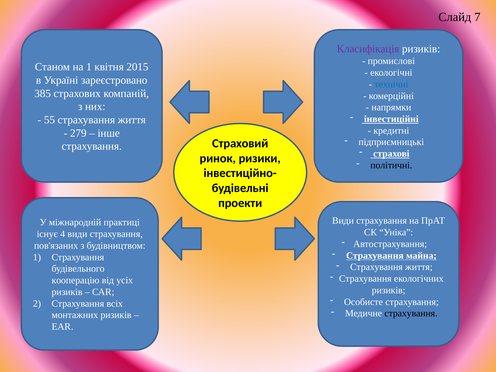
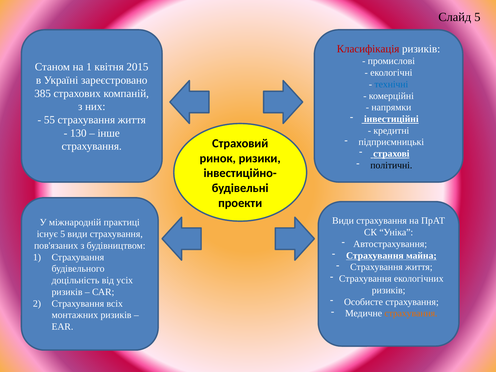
Слайд 7: 7 -> 5
Класифікація colour: purple -> red
279: 279 -> 130
існує 4: 4 -> 5
кооперацію: кооперацію -> доцільність
страхування at (411, 313) colour: black -> orange
